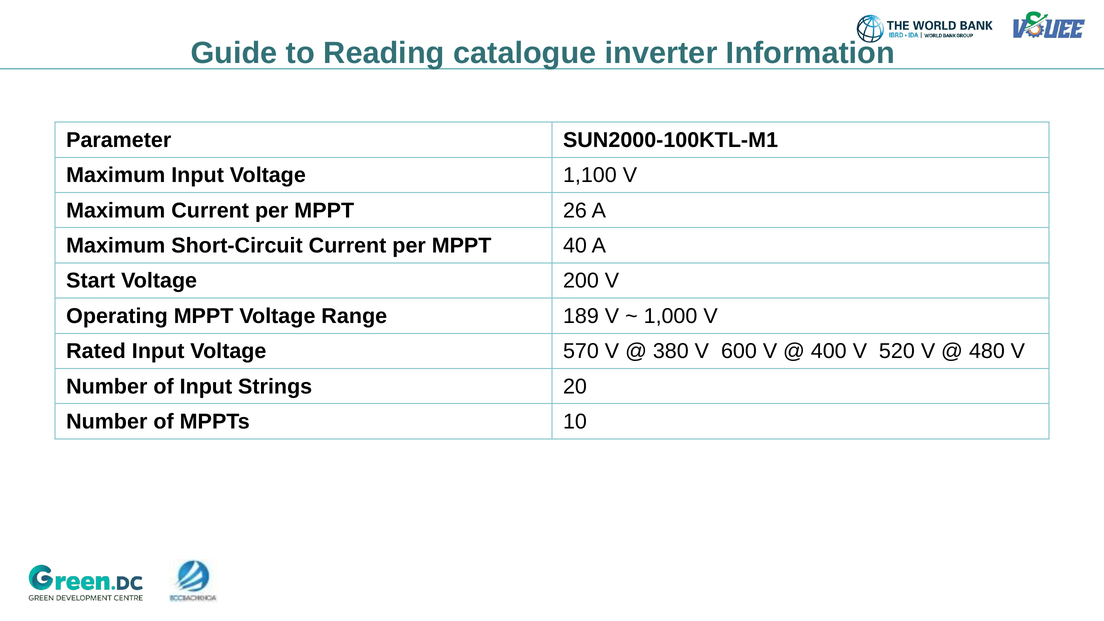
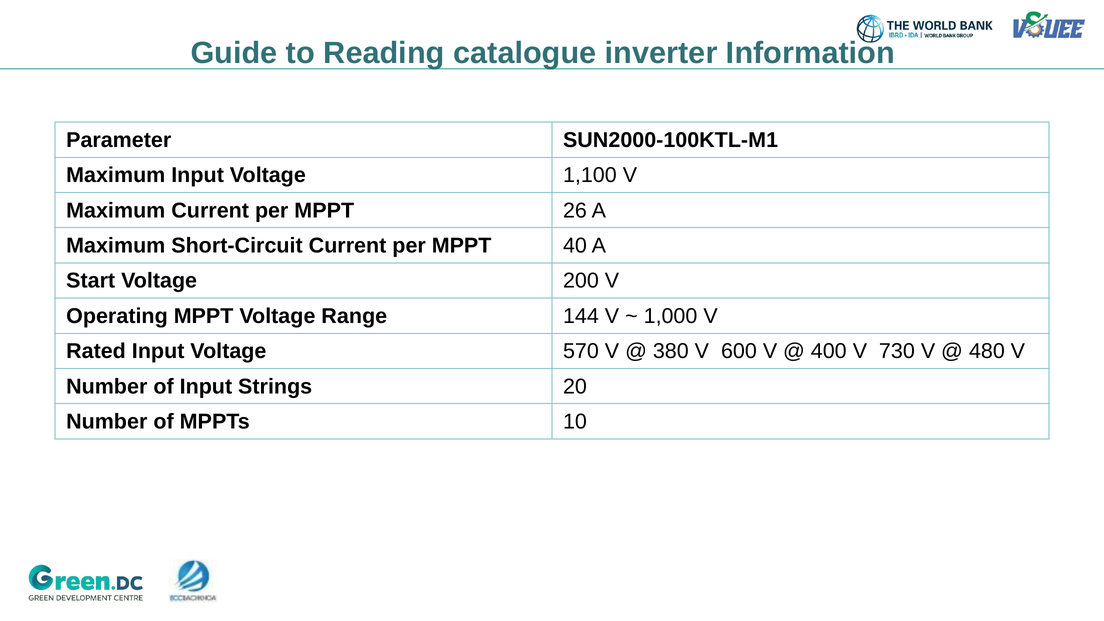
189: 189 -> 144
520: 520 -> 730
